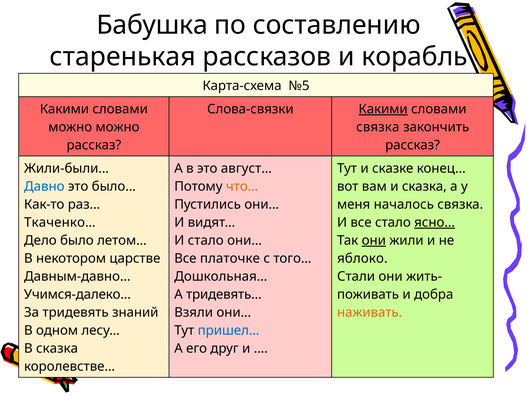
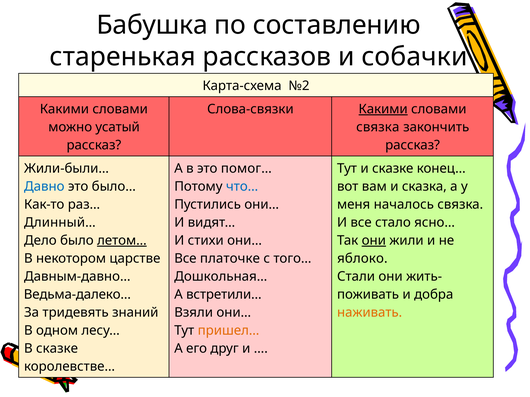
корабль: корабль -> собачки
№5: №5 -> №2
можно можно: можно -> усатый
август…: август… -> помог…
что… colour: orange -> blue
Ткаченко…: Ткаченко… -> Длинный…
ясно… underline: present -> none
летом… underline: none -> present
И стало: стало -> стихи
Учимся-далеко…: Учимся-далеко… -> Ведьма-далеко…
тридевять…: тридевять… -> встретили…
пришел… colour: blue -> orange
В сказка: сказка -> сказке
